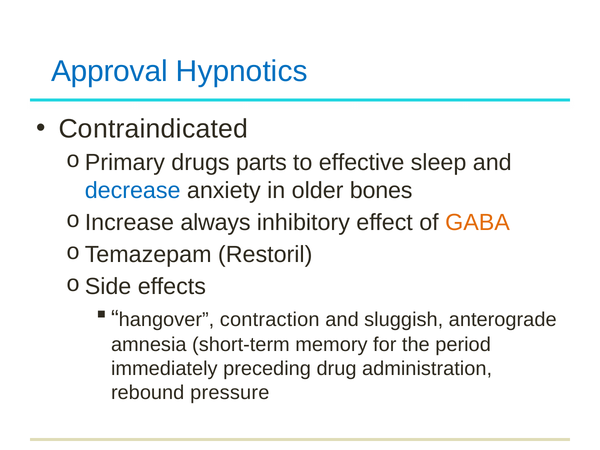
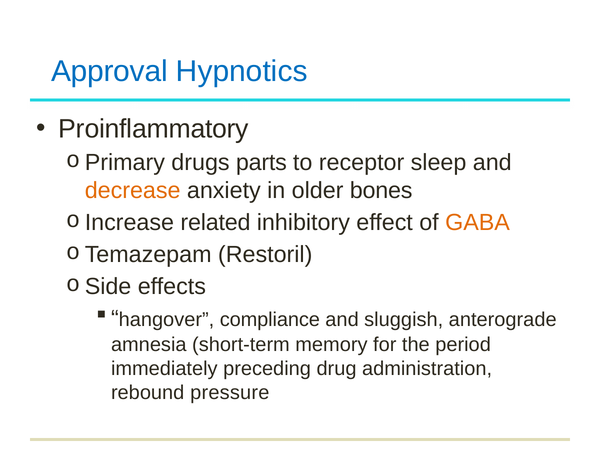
Contraindicated: Contraindicated -> Proinflammatory
effective: effective -> receptor
decrease colour: blue -> orange
always: always -> related
contraction: contraction -> compliance
